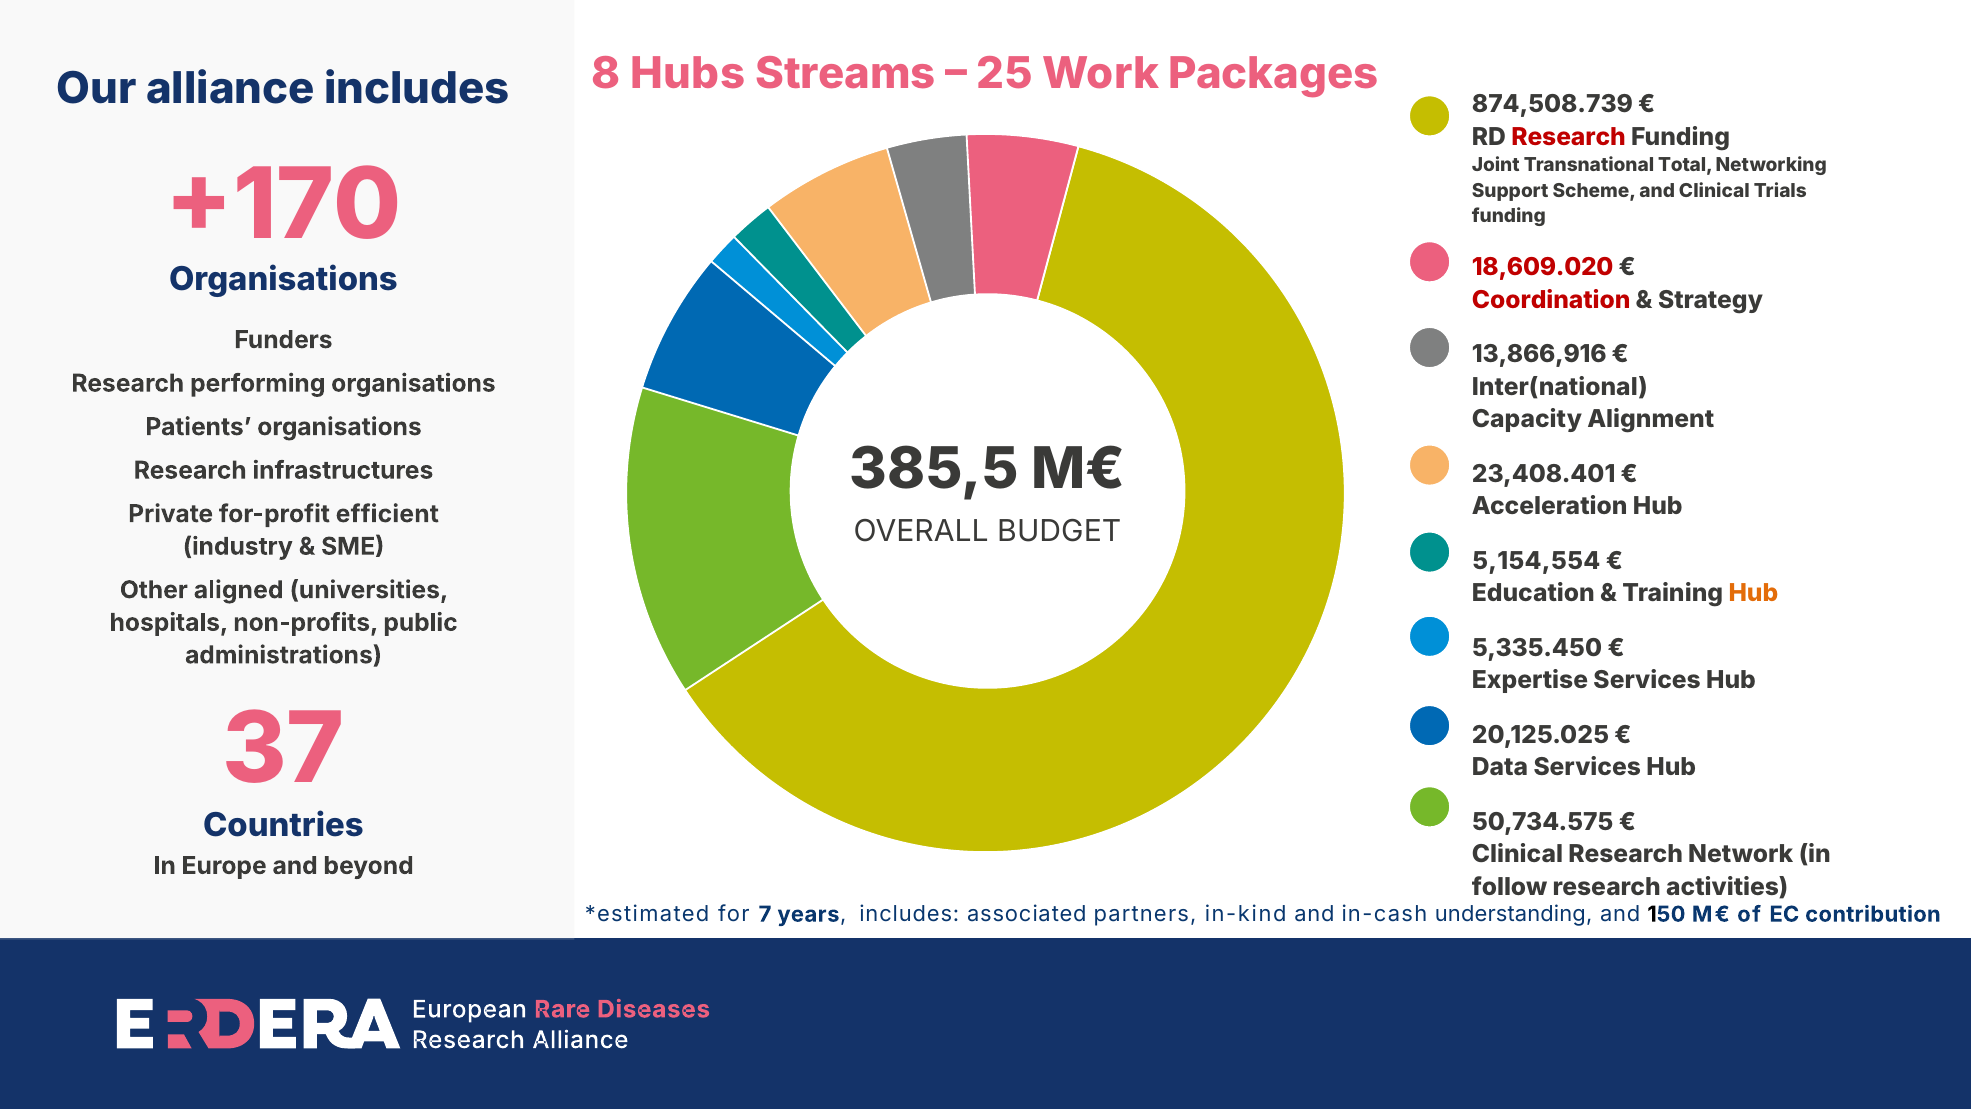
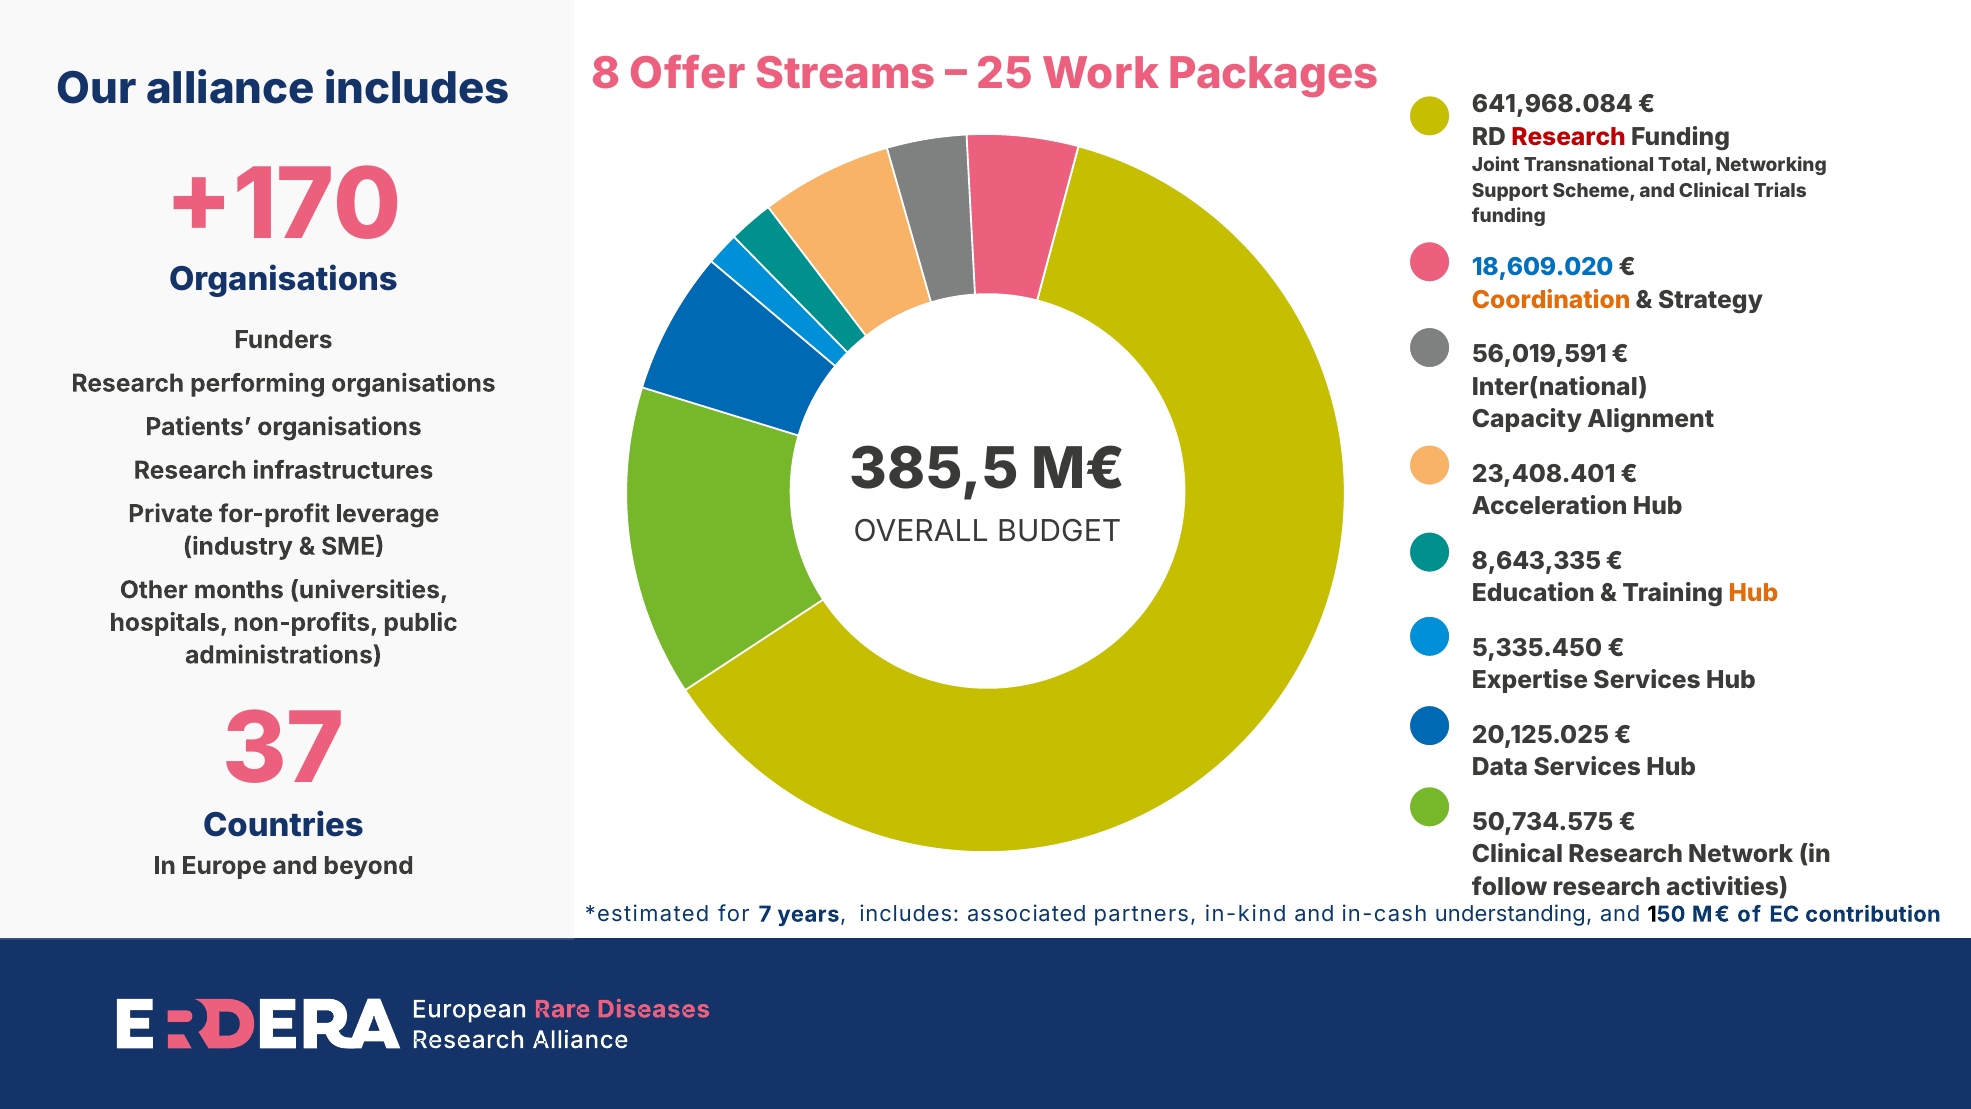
Hubs: Hubs -> Offer
874,508.739: 874,508.739 -> 641,968.084
18,609.020 colour: red -> blue
Coordination colour: red -> orange
13,866,916: 13,866,916 -> 56,019,591
efficient: efficient -> leverage
5,154,554: 5,154,554 -> 8,643,335
aligned: aligned -> months
